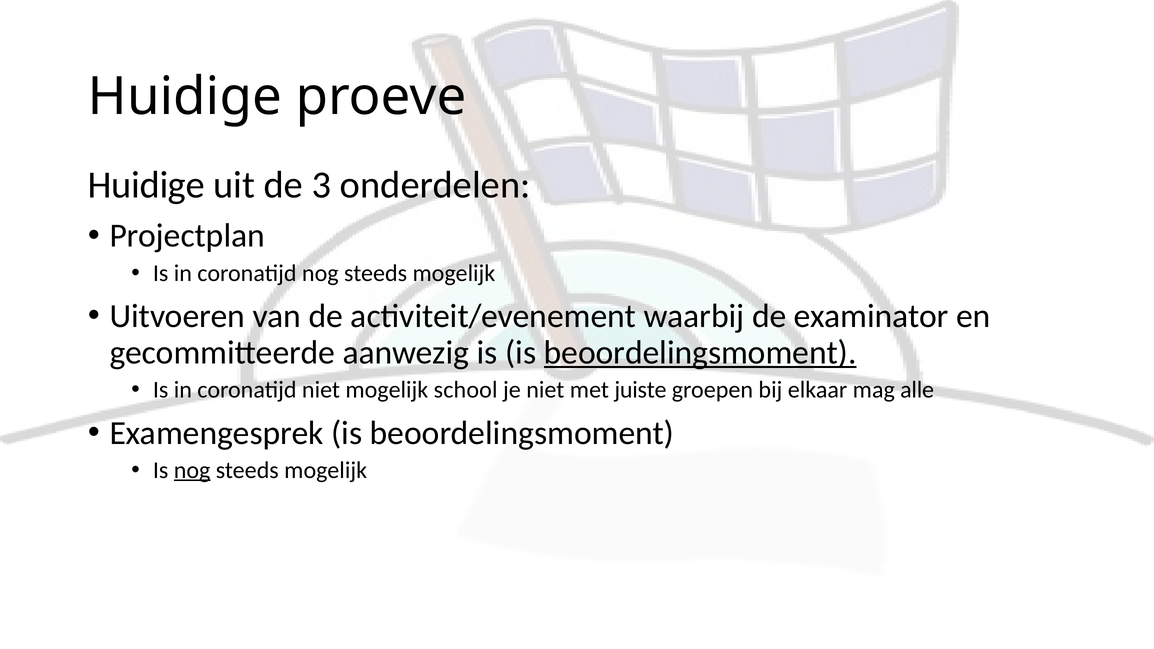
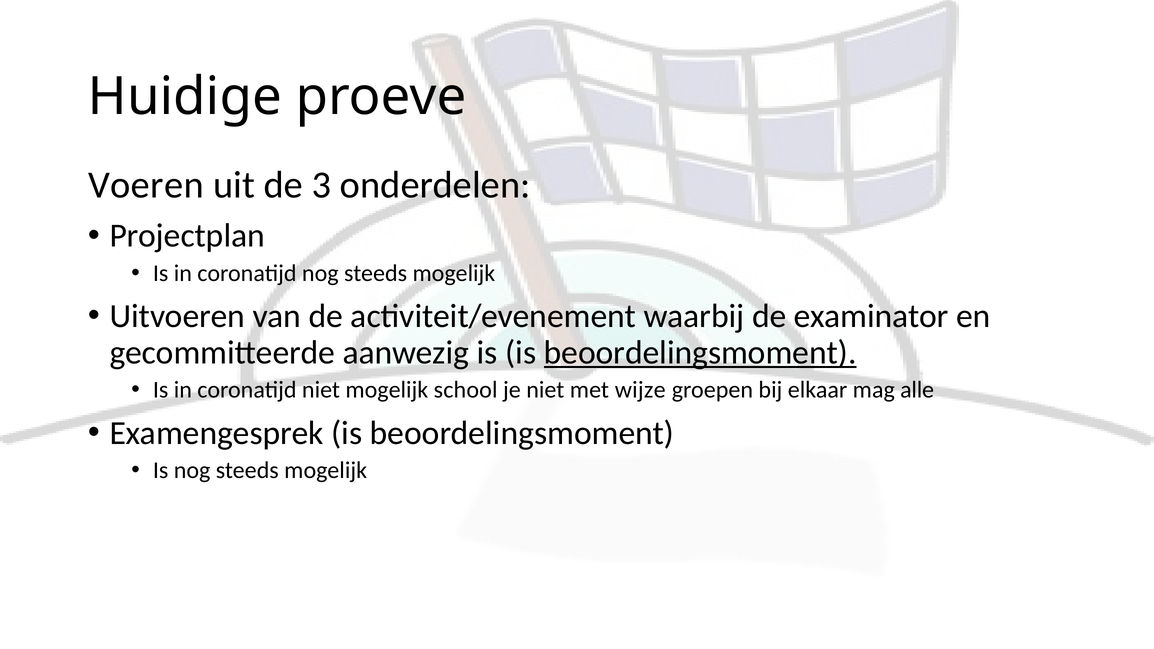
Huidige at (146, 185): Huidige -> Voeren
juiste: juiste -> wijze
nog at (192, 470) underline: present -> none
